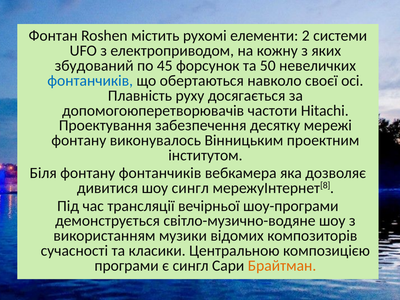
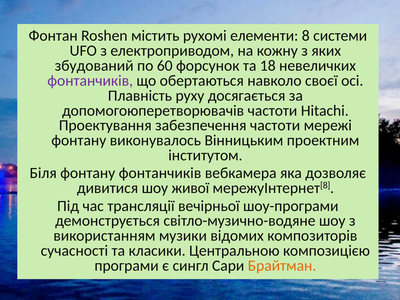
2: 2 -> 8
45: 45 -> 60
50: 50 -> 18
фонтанчиків at (90, 81) colour: blue -> purple
забезпечення десятку: десятку -> частоти
шоу сингл: сингл -> живої
